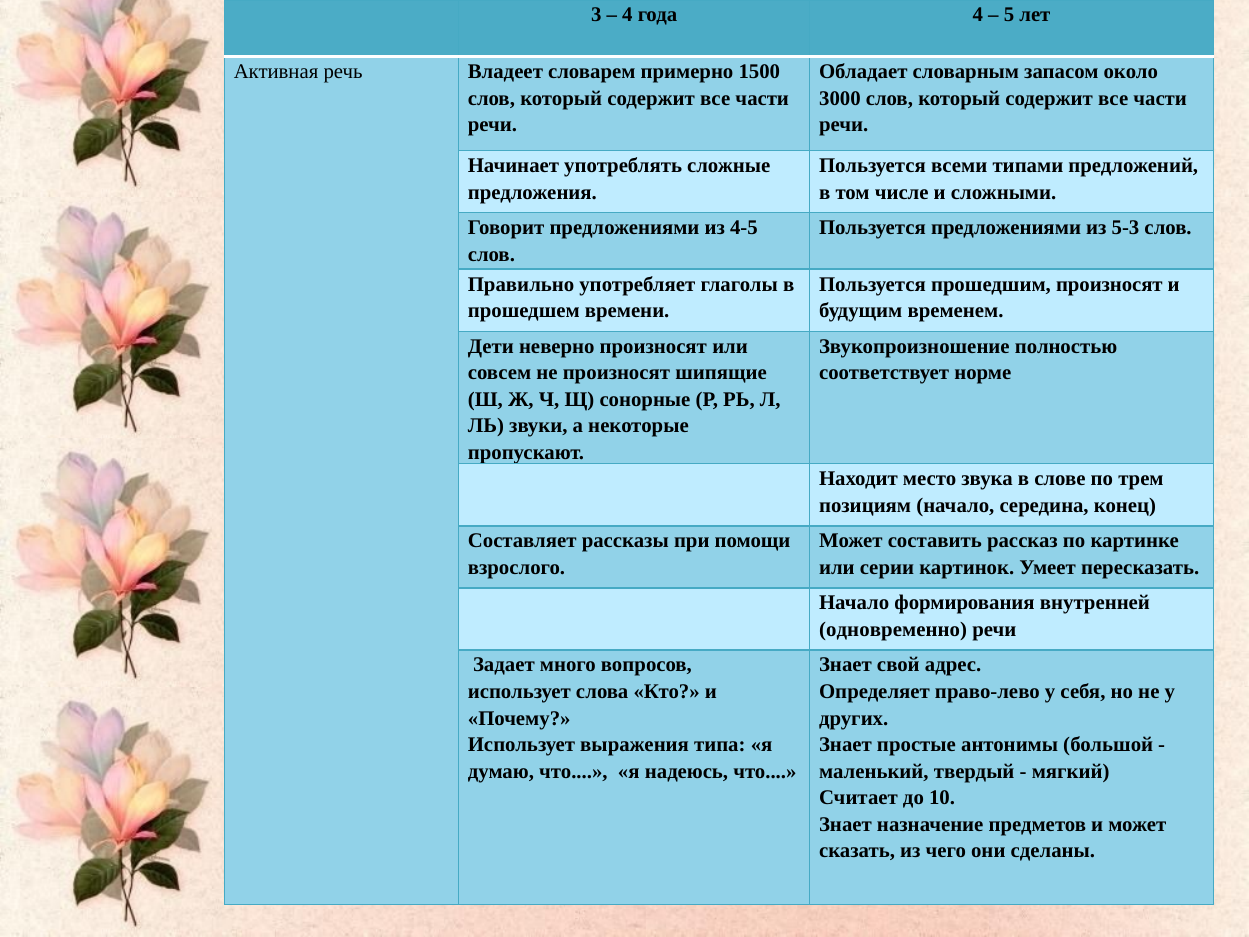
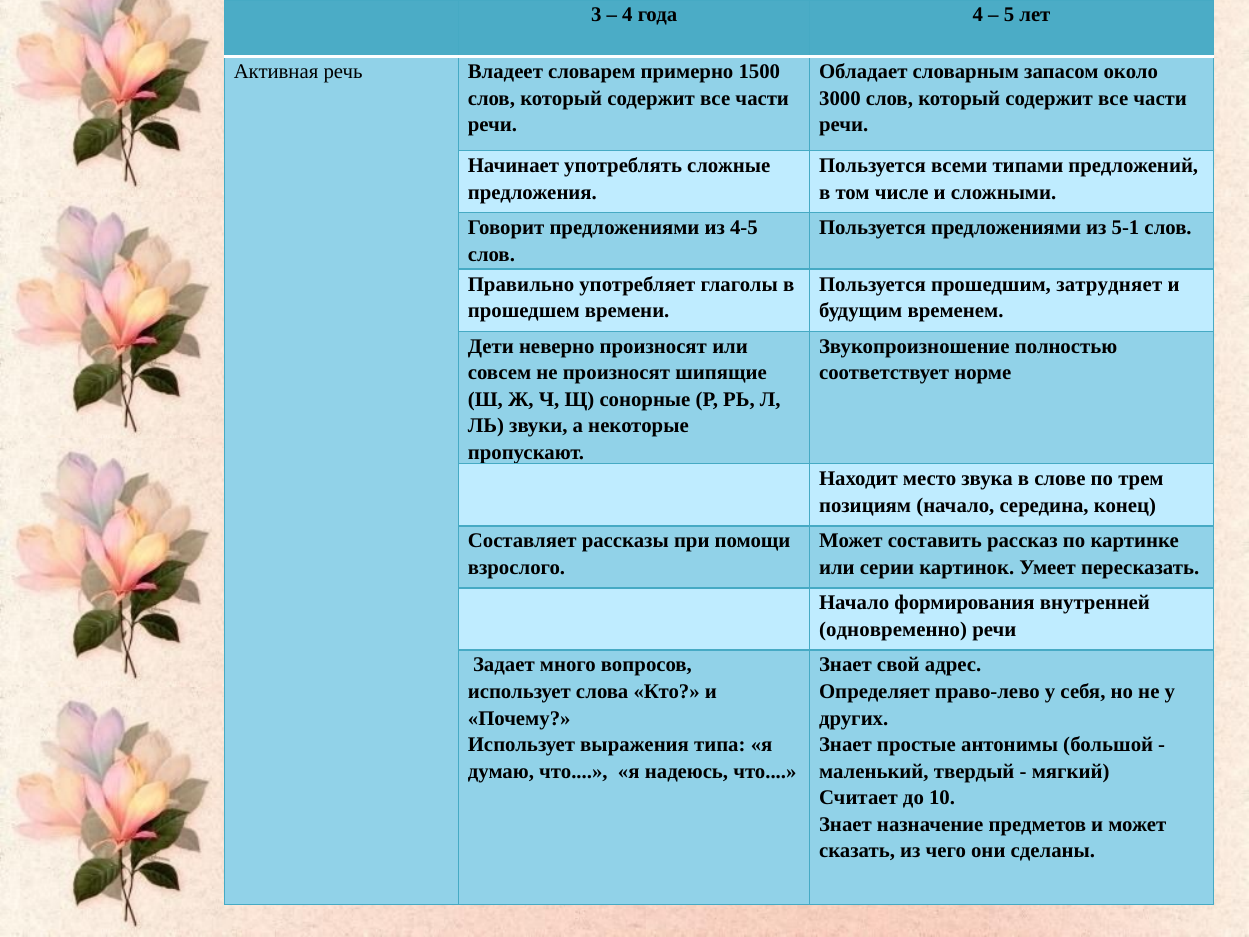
5-3: 5-3 -> 5-1
прошедшим произносят: произносят -> затрудняет
